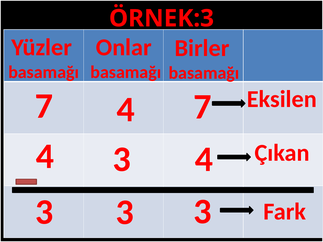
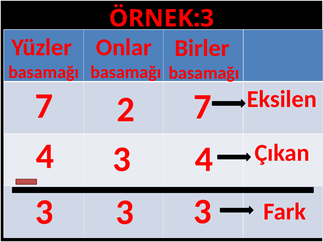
7 4: 4 -> 2
